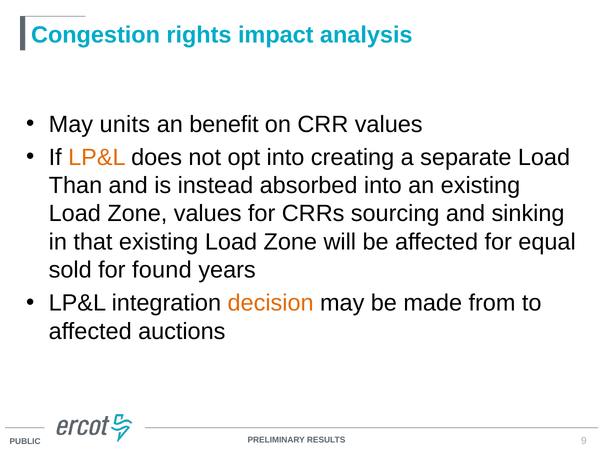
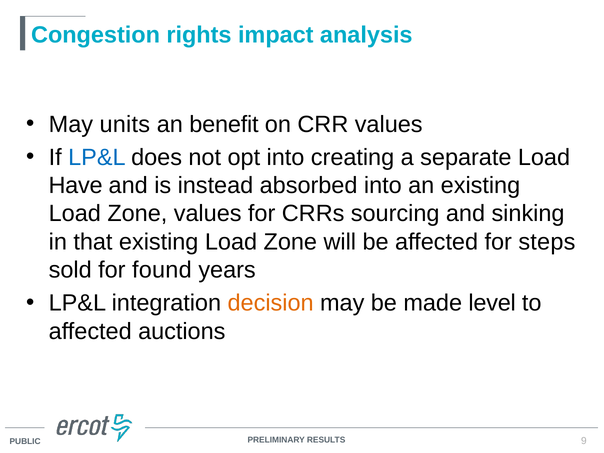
LP&L at (97, 157) colour: orange -> blue
Than: Than -> Have
equal: equal -> steps
from: from -> level
